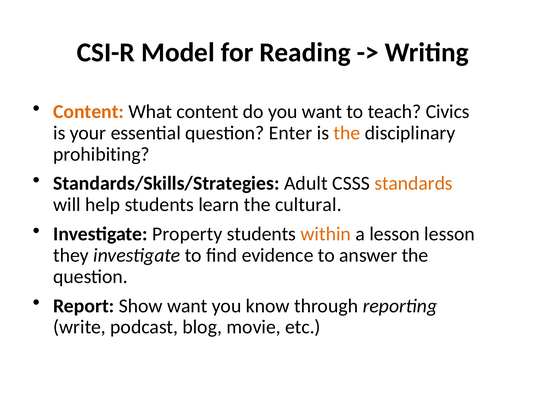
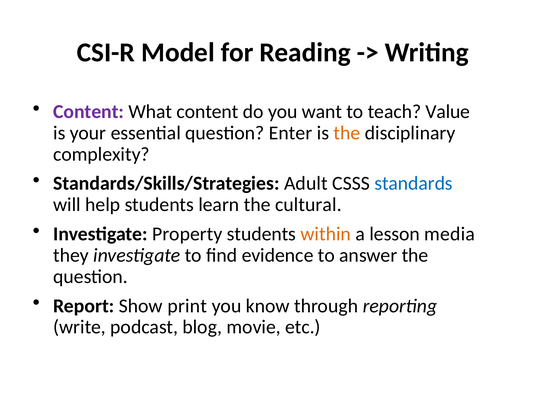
Content at (89, 111) colour: orange -> purple
Civics: Civics -> Value
prohibiting: prohibiting -> complexity
standards colour: orange -> blue
lesson lesson: lesson -> media
Show want: want -> print
